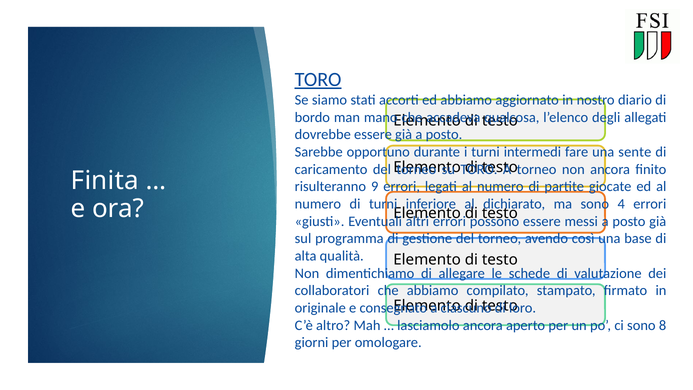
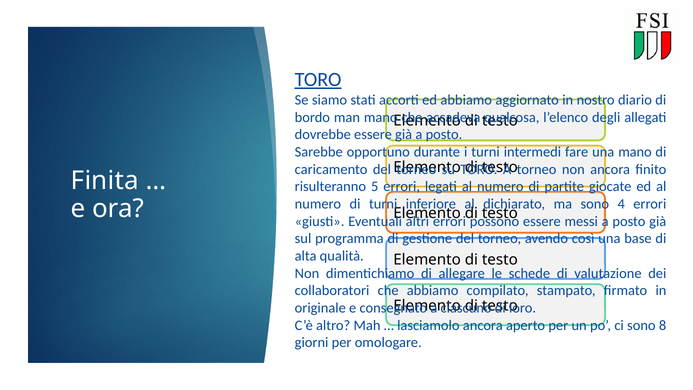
una sente: sente -> mano
9: 9 -> 5
